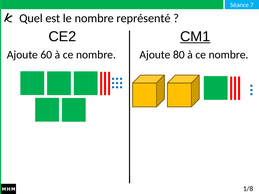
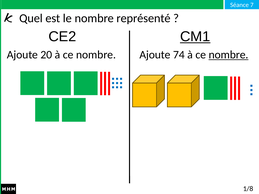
60: 60 -> 20
80: 80 -> 74
nombre at (229, 55) underline: none -> present
